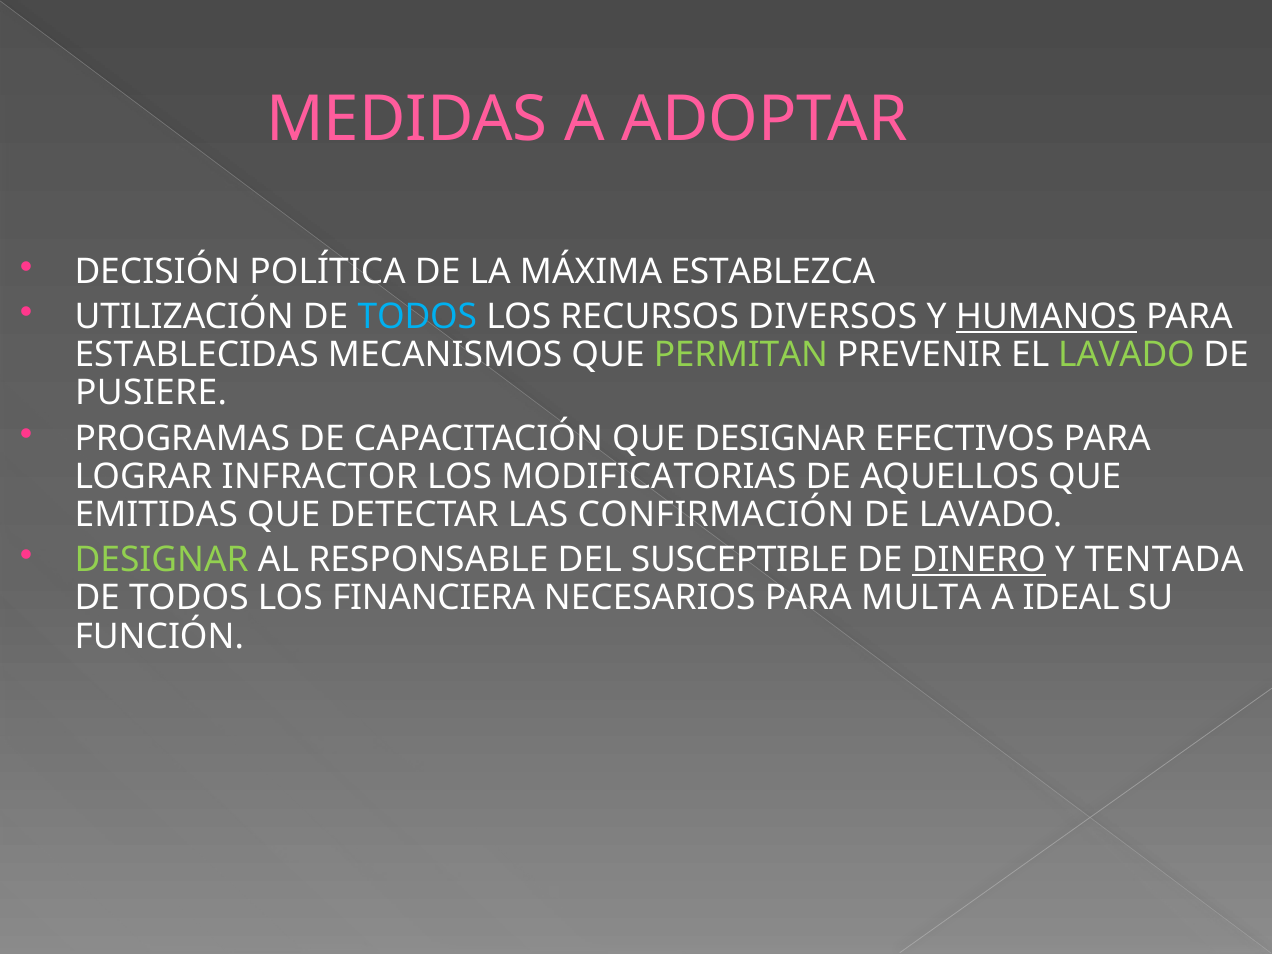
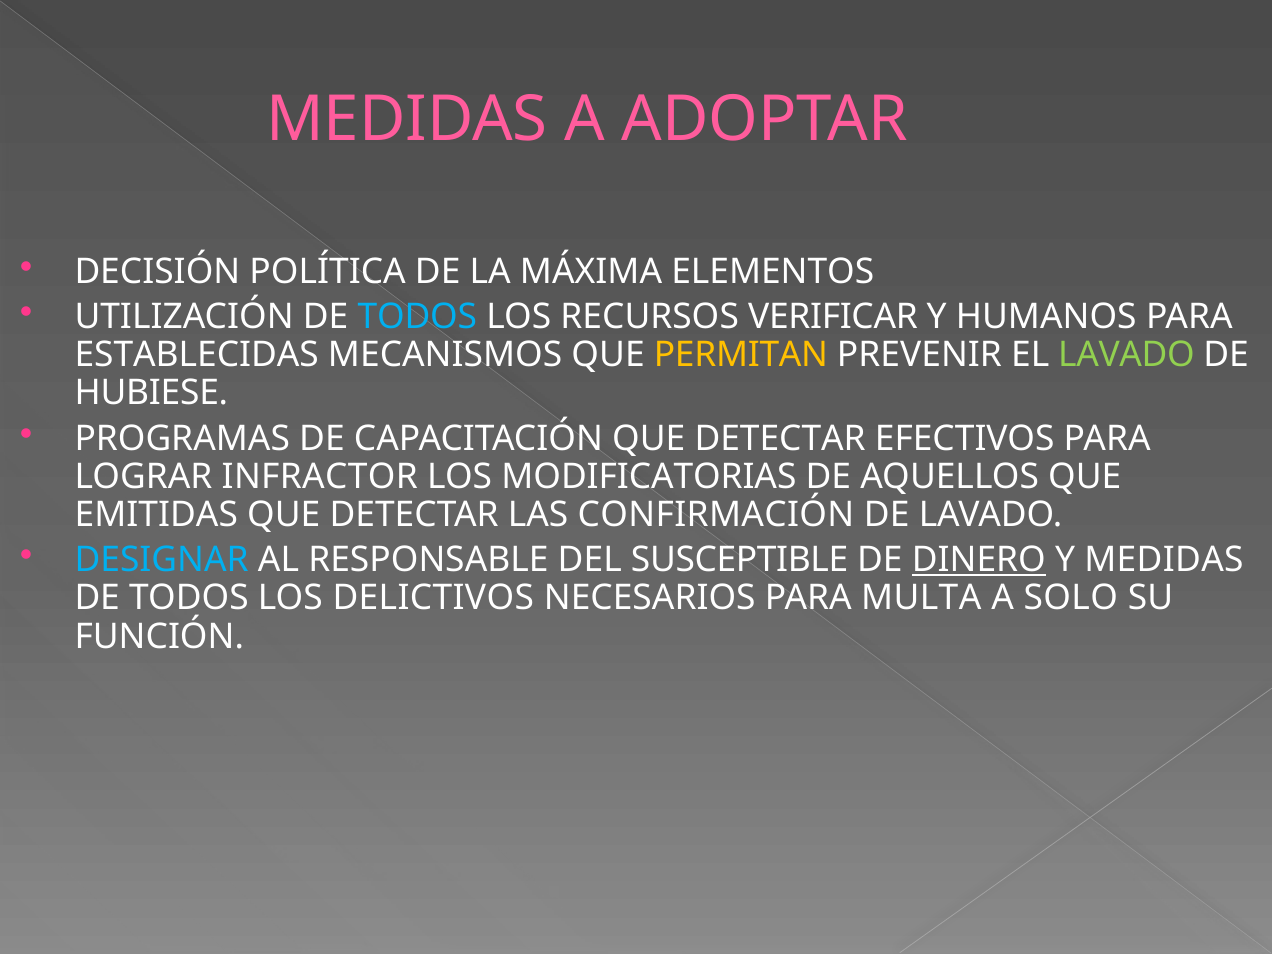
ESTABLEZCA: ESTABLEZCA -> ELEMENTOS
DIVERSOS: DIVERSOS -> VERIFICAR
HUMANOS underline: present -> none
PERMITAN colour: light green -> yellow
PUSIERE: PUSIERE -> HUBIESE
CAPACITACIÓN QUE DESIGNAR: DESIGNAR -> DETECTAR
DESIGNAR at (162, 560) colour: light green -> light blue
Y TENTADA: TENTADA -> MEDIDAS
FINANCIERA: FINANCIERA -> DELICTIVOS
IDEAL: IDEAL -> SOLO
